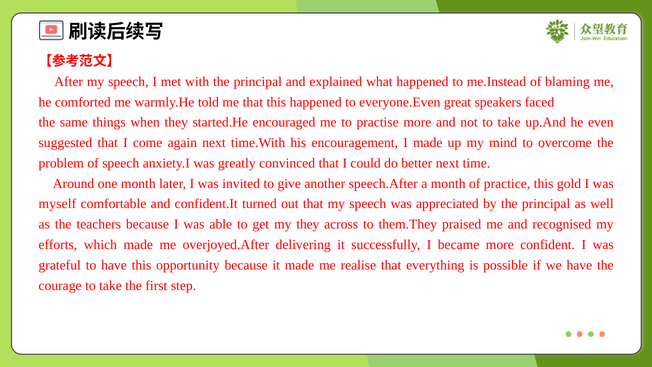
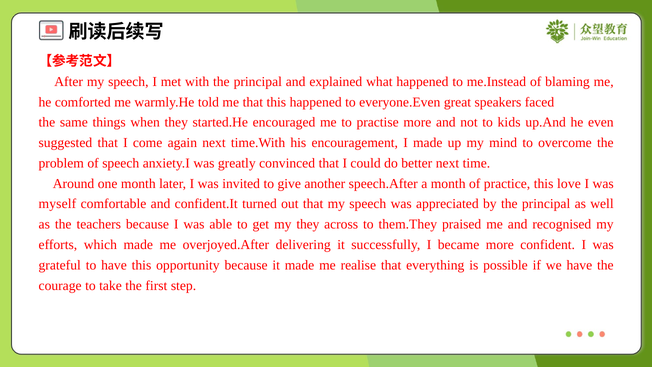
not to take: take -> kids
gold: gold -> love
